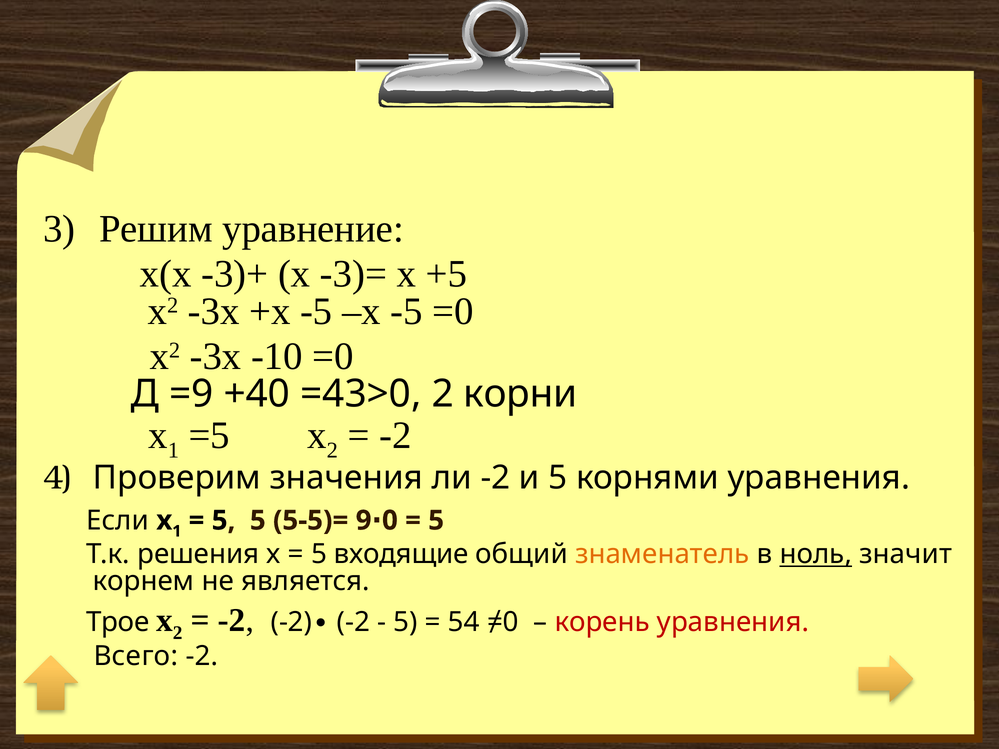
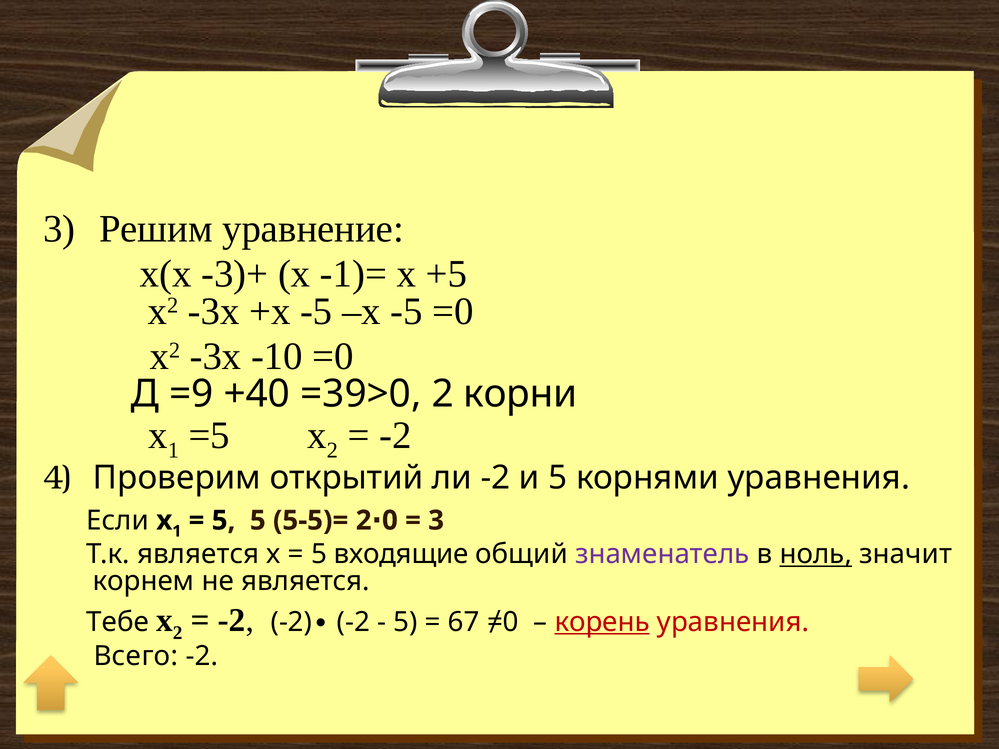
-3)=: -3)= -> -1)=
=43>0: =43>0 -> =39>0
значения: значения -> открытий
5-5)= 9: 9 -> 2
5 at (436, 521): 5 -> 3
Т.к решения: решения -> является
знаменатель colour: orange -> purple
корень underline: none -> present
Трое: Трое -> Тебе
54: 54 -> 67
